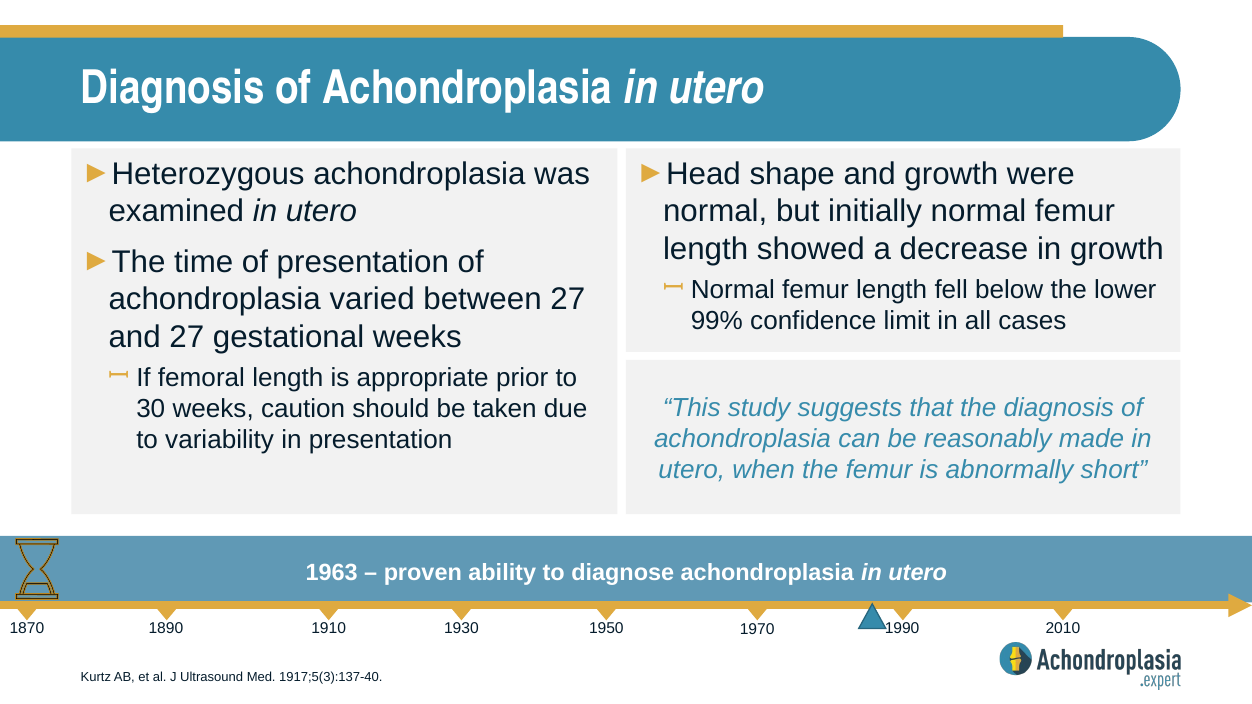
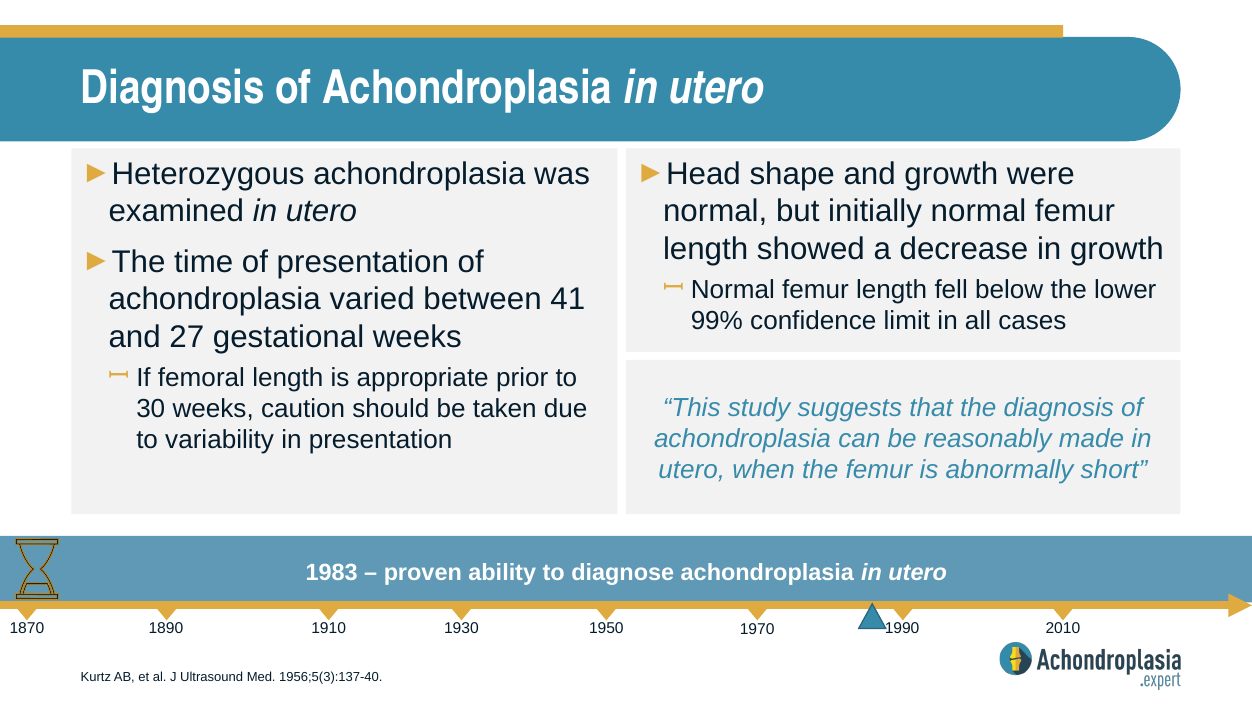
between 27: 27 -> 41
1963: 1963 -> 1983
1917;5(3):137-40: 1917;5(3):137-40 -> 1956;5(3):137-40
